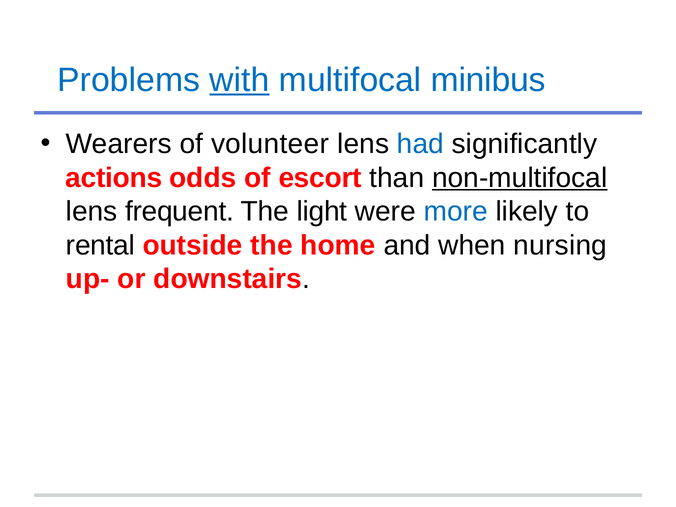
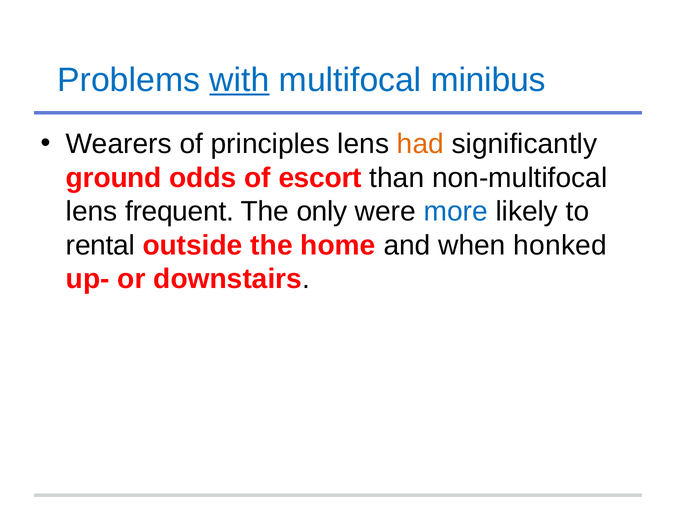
volunteer: volunteer -> principles
had colour: blue -> orange
actions: actions -> ground
non-multifocal underline: present -> none
light: light -> only
nursing: nursing -> honked
